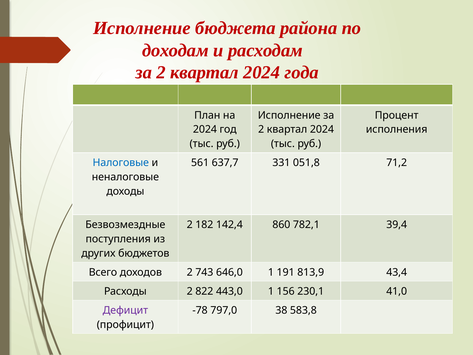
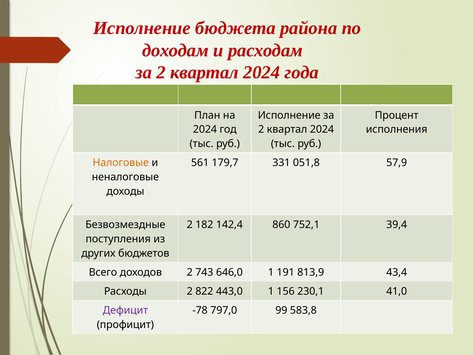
Налоговые colour: blue -> orange
637,7: 637,7 -> 179,7
71,2: 71,2 -> 57,9
782,1: 782,1 -> 752,1
38: 38 -> 99
